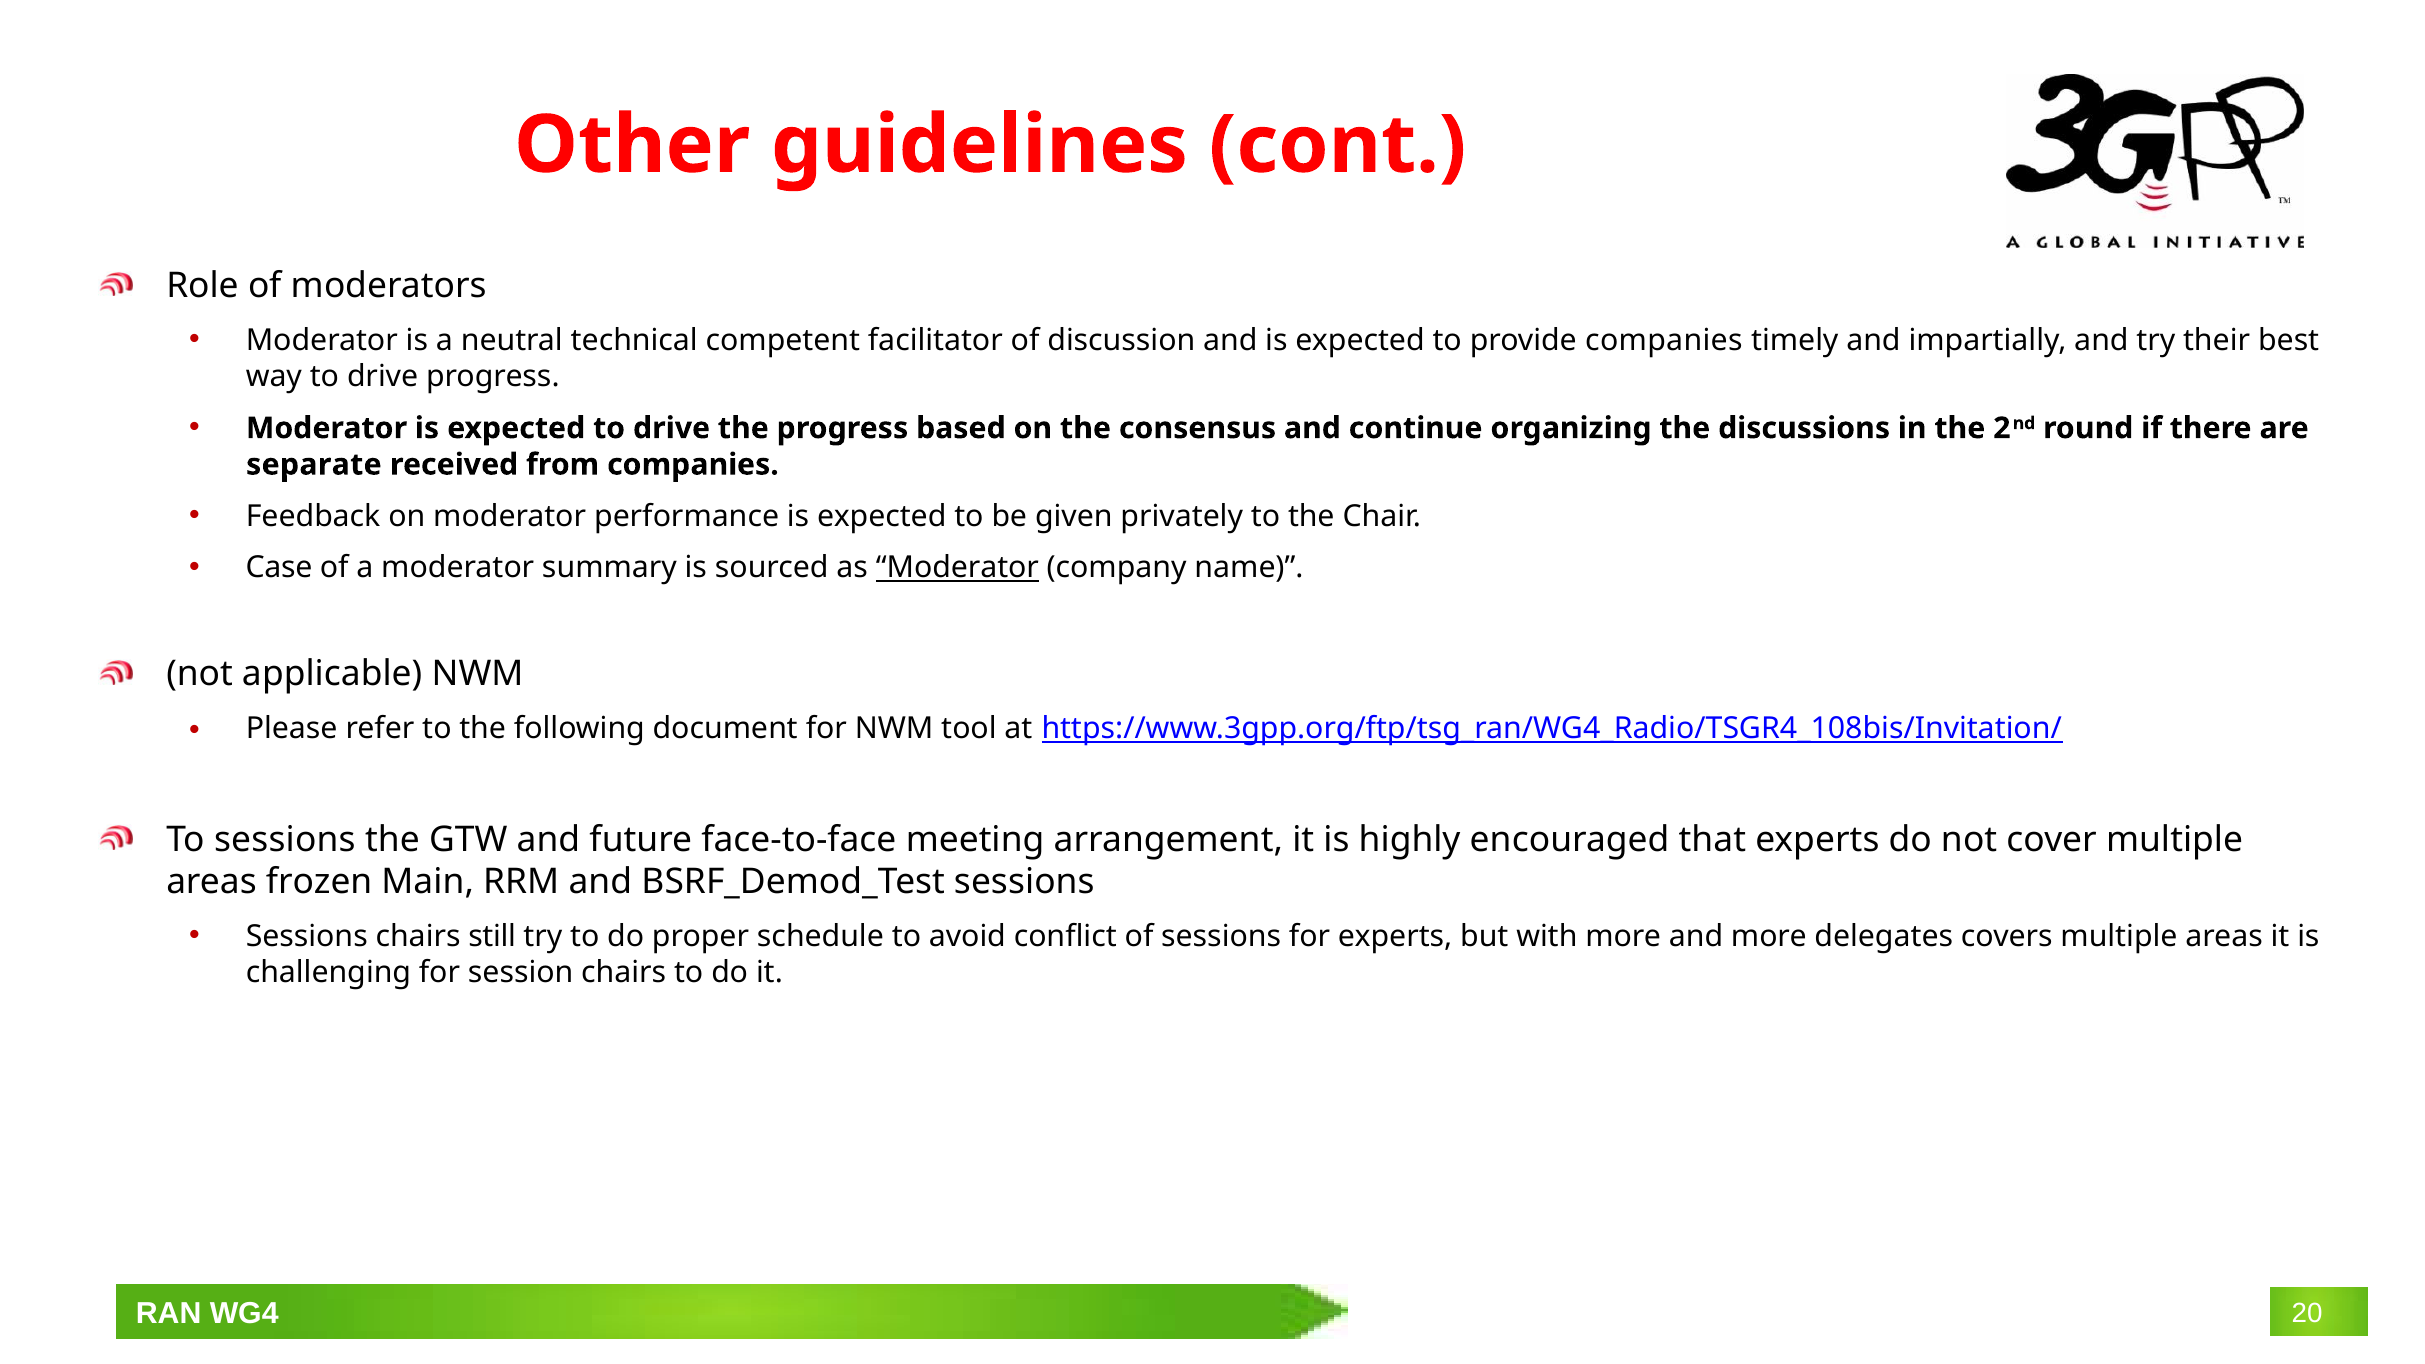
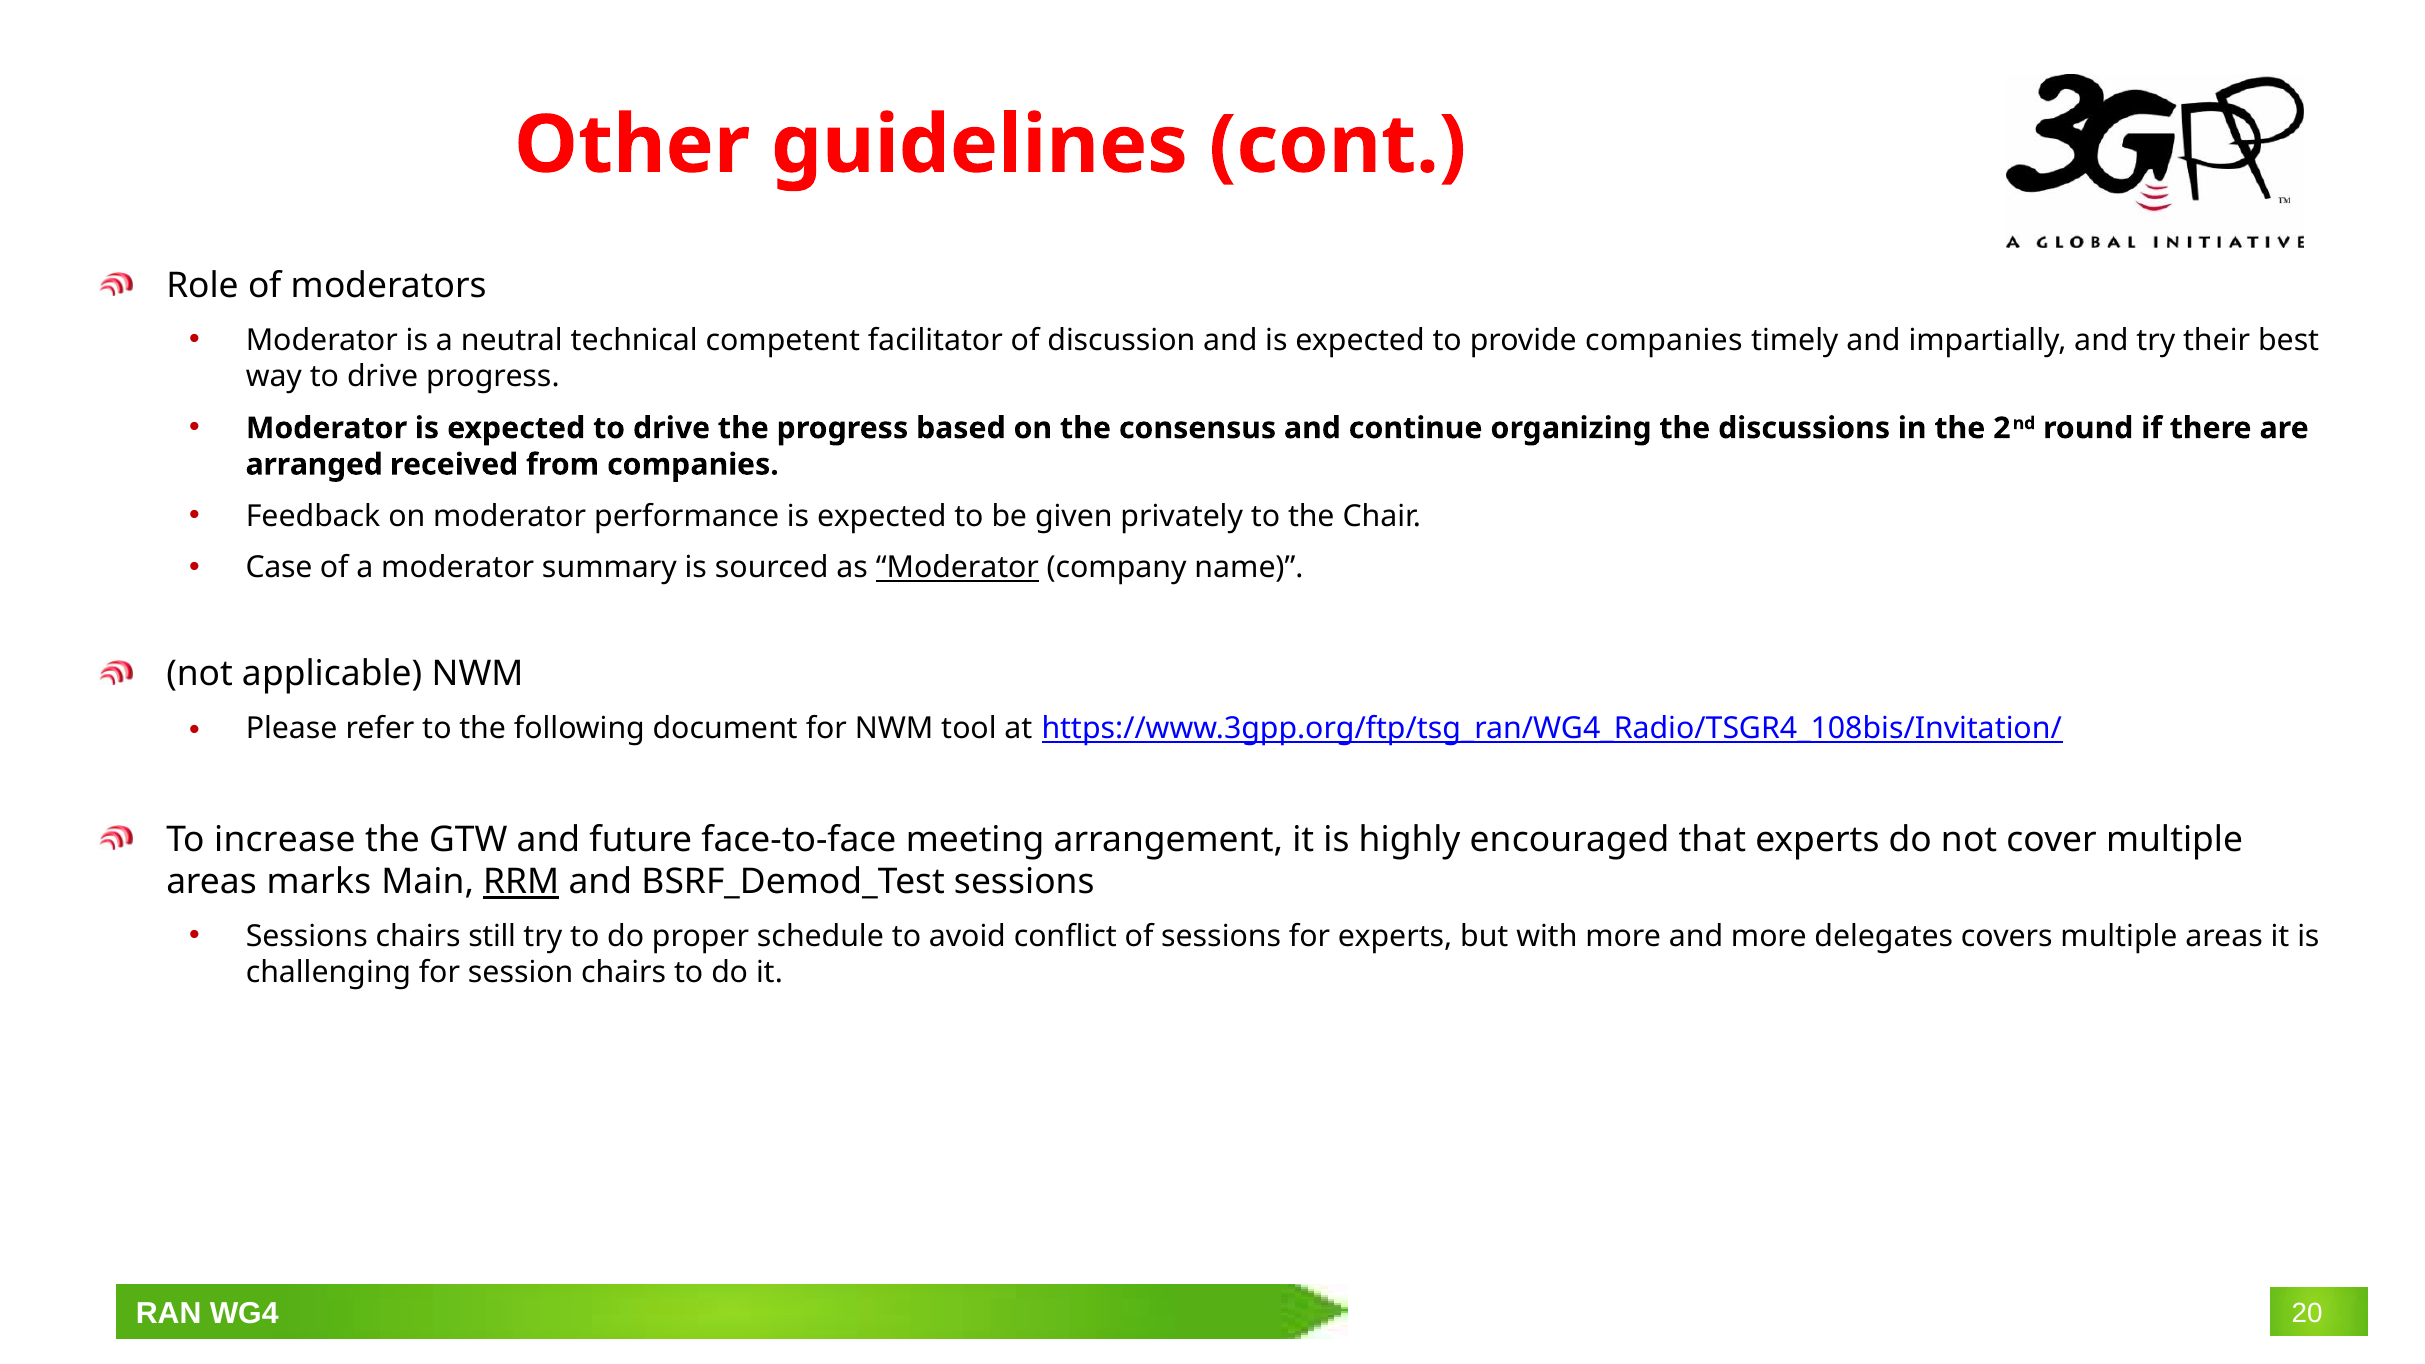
separate: separate -> arranged
To sessions: sessions -> increase
frozen: frozen -> marks
RRM underline: none -> present
